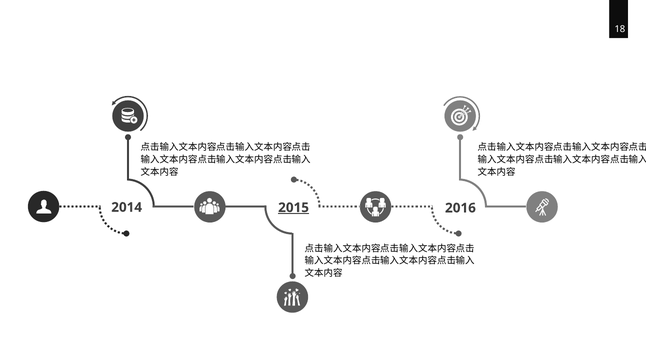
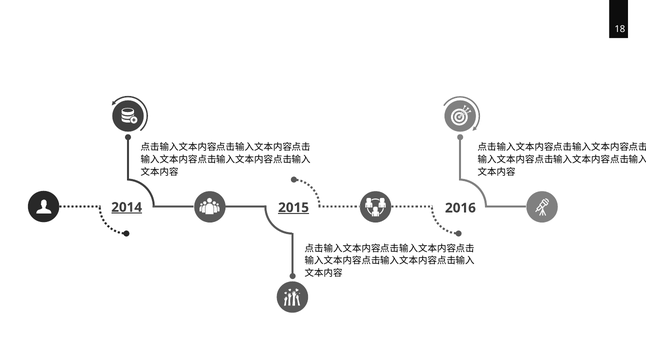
2014 underline: none -> present
